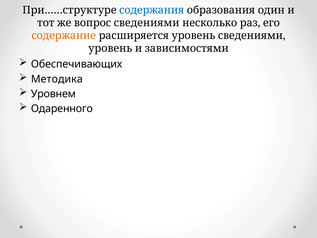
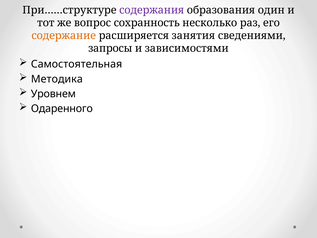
содержания colour: blue -> purple
вопрос сведениями: сведениями -> сохранность
расширяется уровень: уровень -> занятия
уровень at (110, 48): уровень -> запросы
Обеспечивающих: Обеспечивающих -> Самостоятельная
